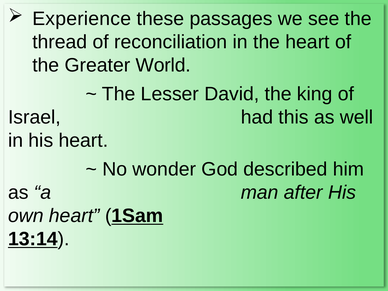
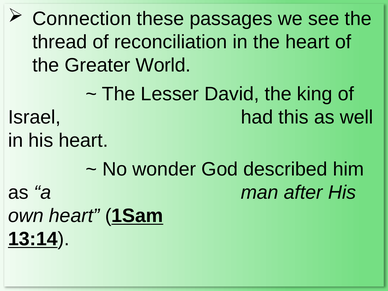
Experience: Experience -> Connection
